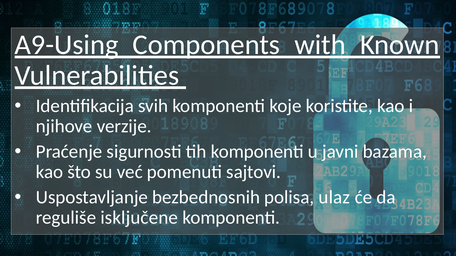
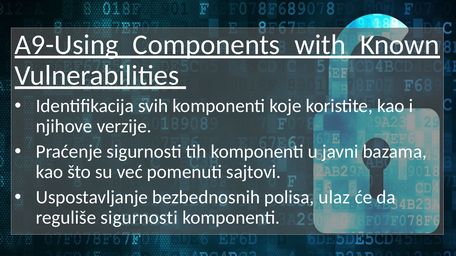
reguliše isključene: isključene -> sigurnosti
